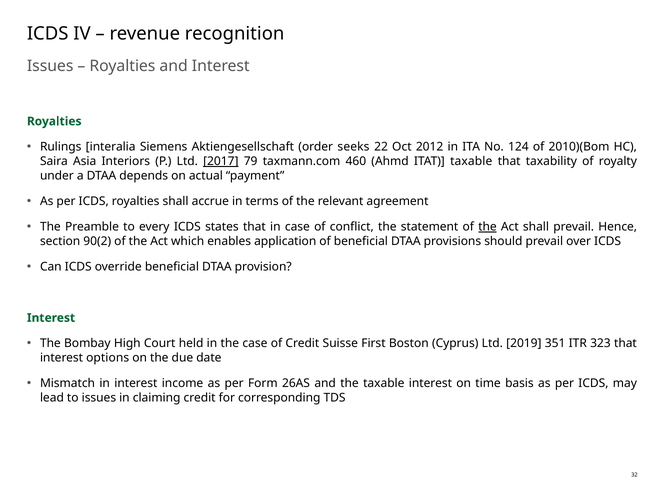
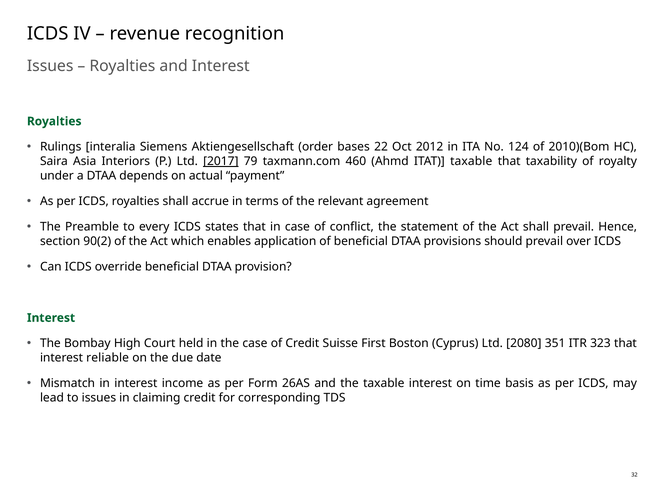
seeks: seeks -> bases
the at (487, 227) underline: present -> none
2019: 2019 -> 2080
options: options -> reliable
